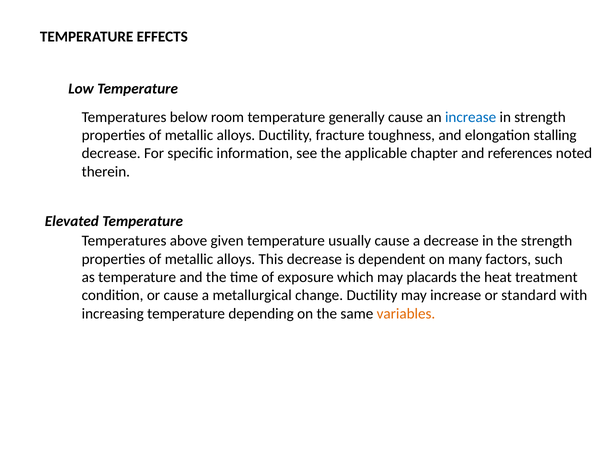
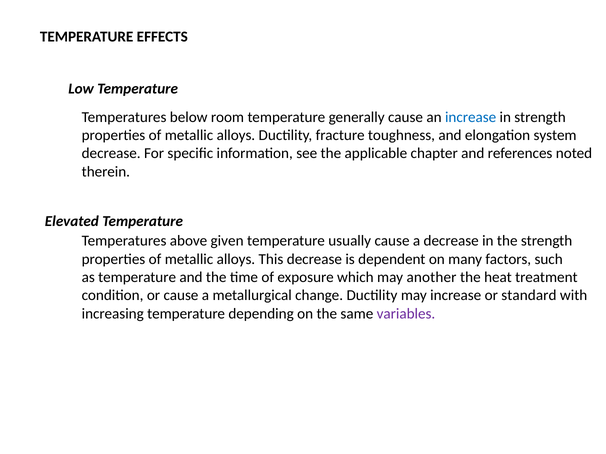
stalling: stalling -> system
placards: placards -> another
variables colour: orange -> purple
